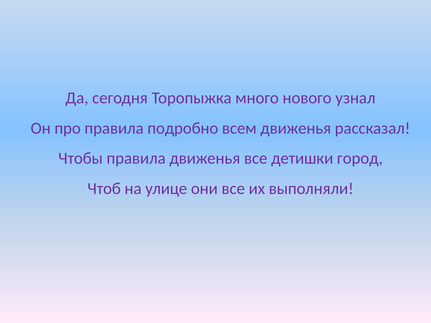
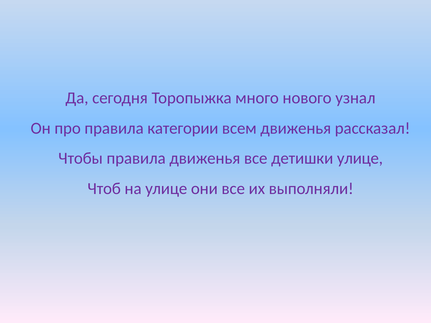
подробно: подробно -> категории
детишки город: город -> улице
